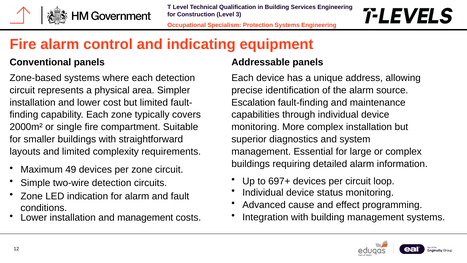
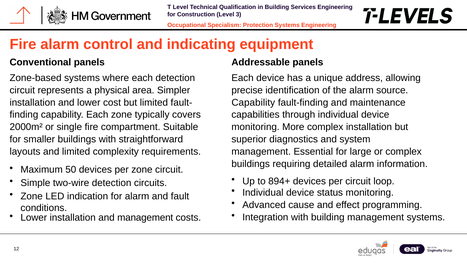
Escalation at (253, 102): Escalation -> Capability
49: 49 -> 50
697+: 697+ -> 894+
